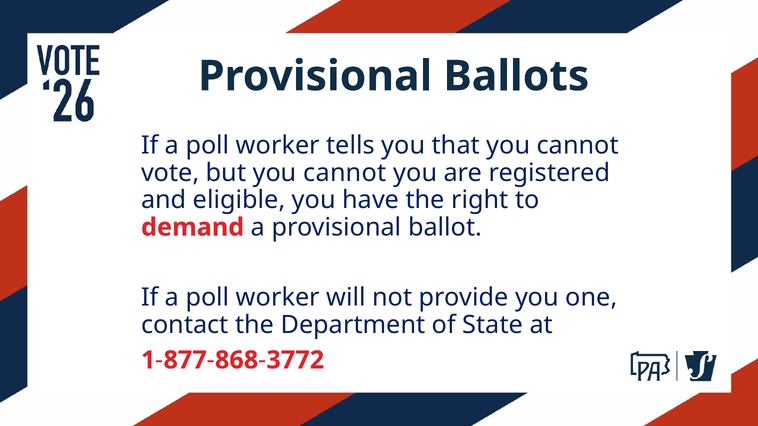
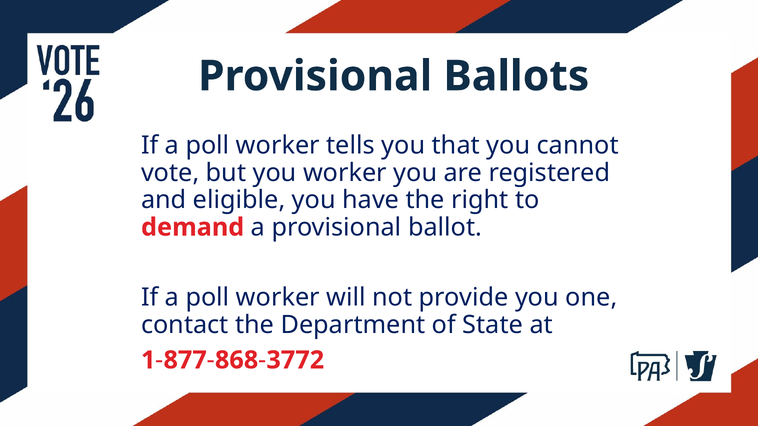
but you cannot: cannot -> worker
